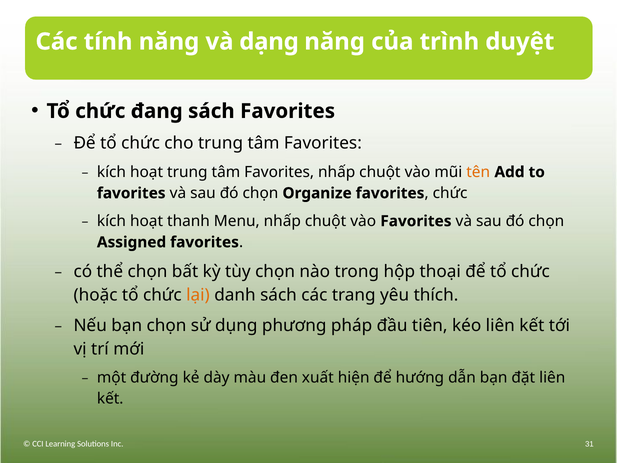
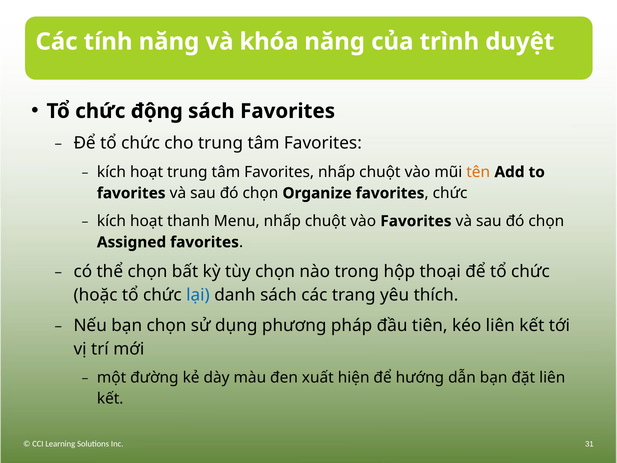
dạng: dạng -> khóa
đang: đang -> động
lại colour: orange -> blue
